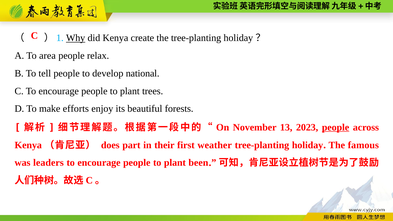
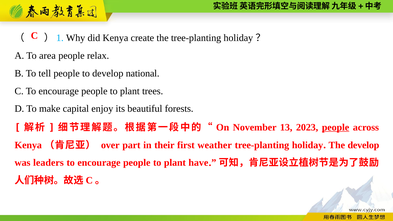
Why underline: present -> none
efforts: efforts -> capital
does: does -> over
The famous: famous -> develop
been: been -> have
